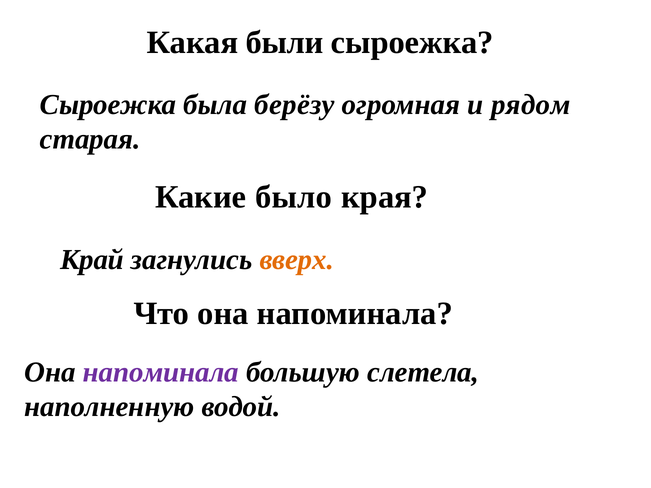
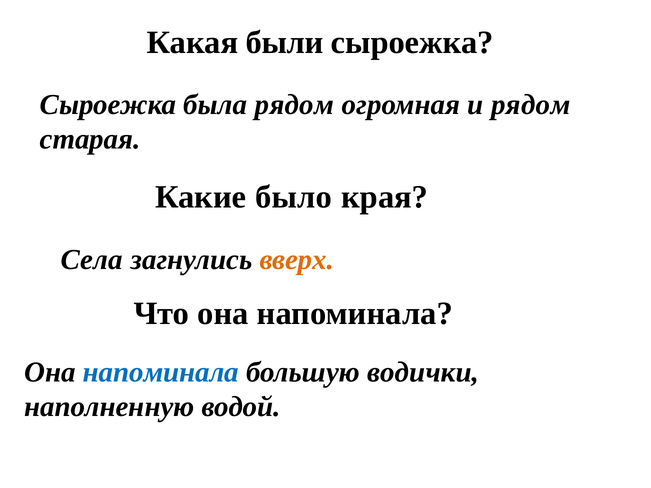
была берёзу: берёзу -> рядом
Край: Край -> Села
напоминала at (161, 372) colour: purple -> blue
слетела: слетела -> водички
